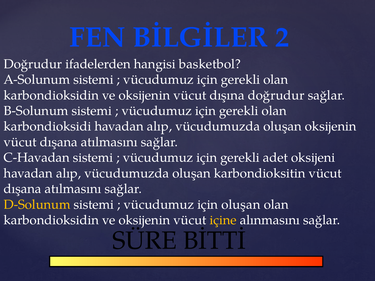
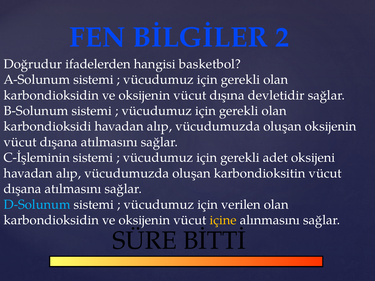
dışına doğrudur: doğrudur -> devletidir
C-Havadan: C-Havadan -> C-İşleminin
D-Solunum colour: yellow -> light blue
için oluşan: oluşan -> verilen
